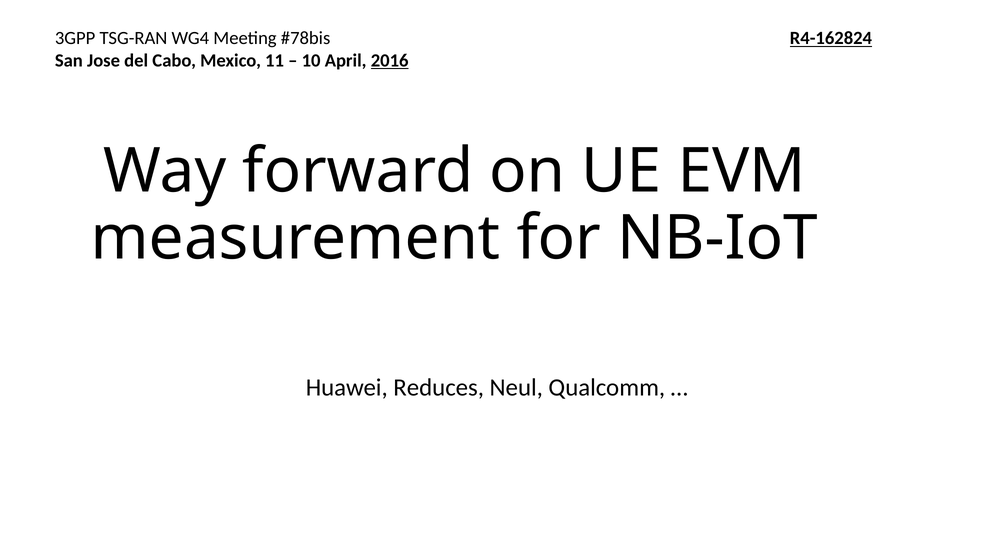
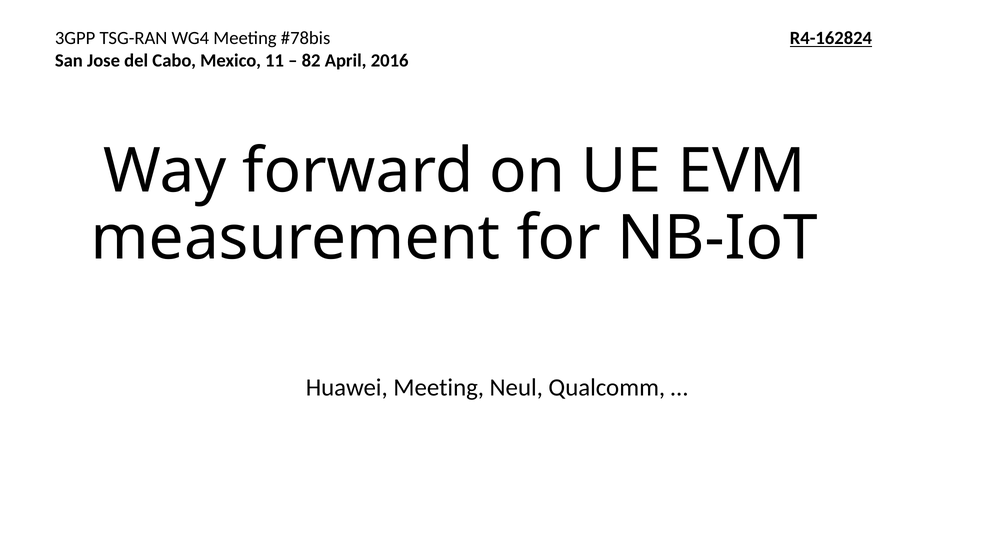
10: 10 -> 82
2016 underline: present -> none
Huawei Reduces: Reduces -> Meeting
